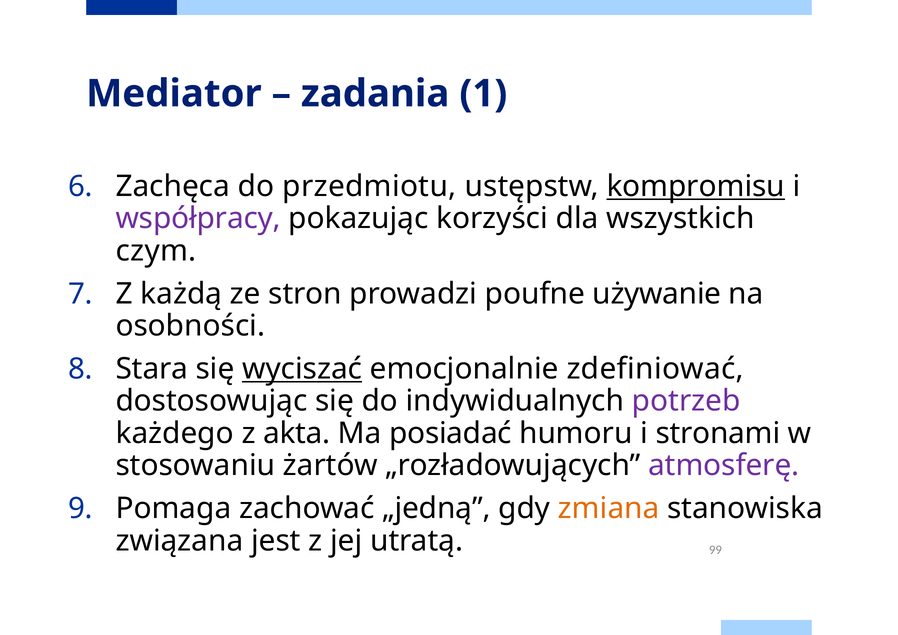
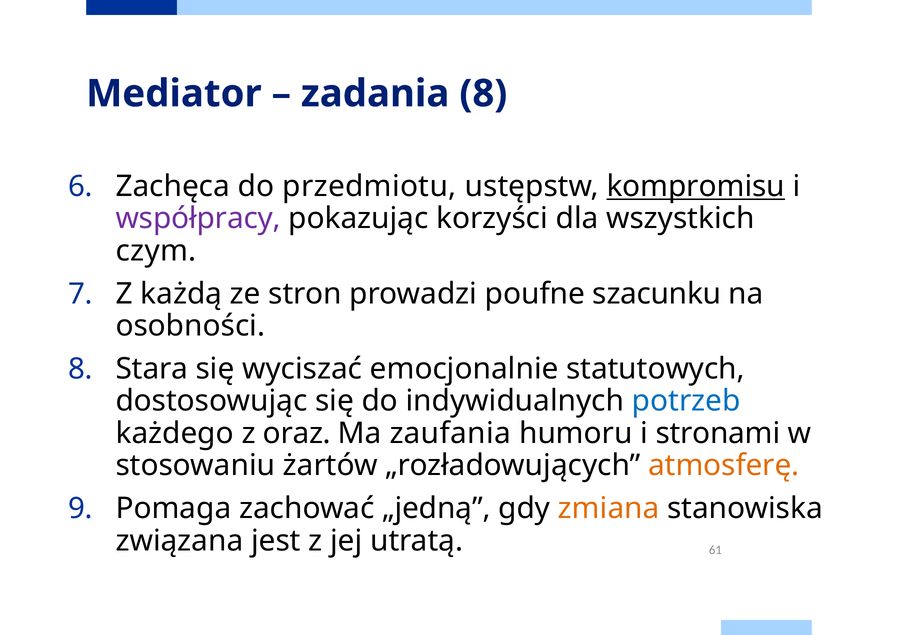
zadania 1: 1 -> 8
używanie: używanie -> szacunku
wyciszać underline: present -> none
zdefiniować: zdefiniować -> statutowych
potrzeb colour: purple -> blue
akta: akta -> oraz
posiadać: posiadać -> zaufania
atmosferę colour: purple -> orange
99: 99 -> 61
